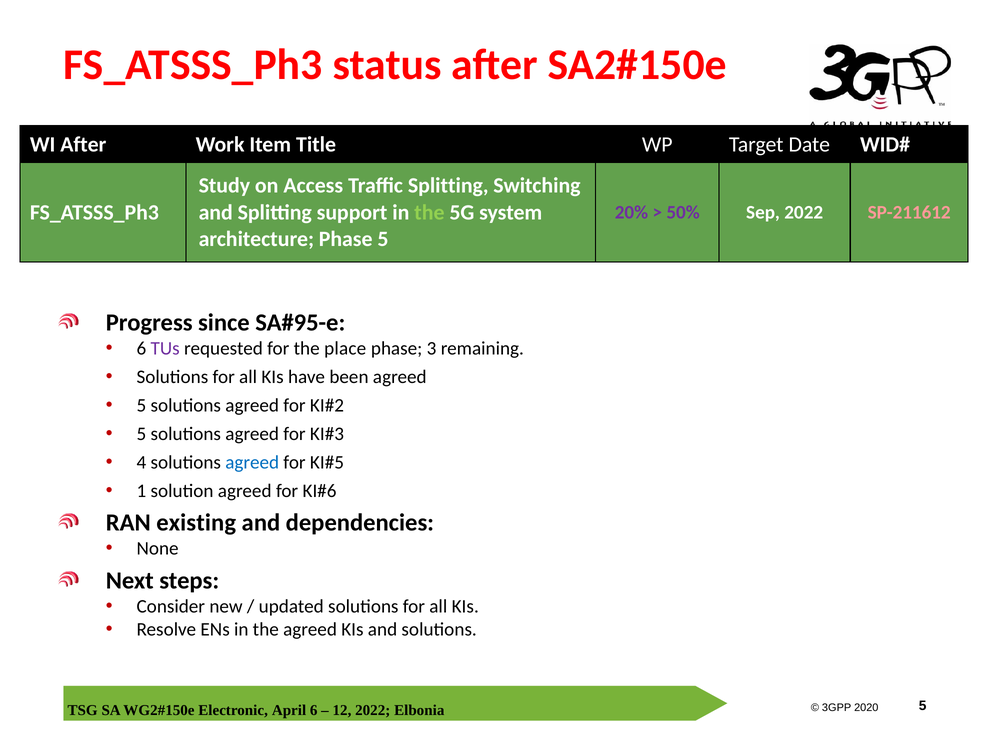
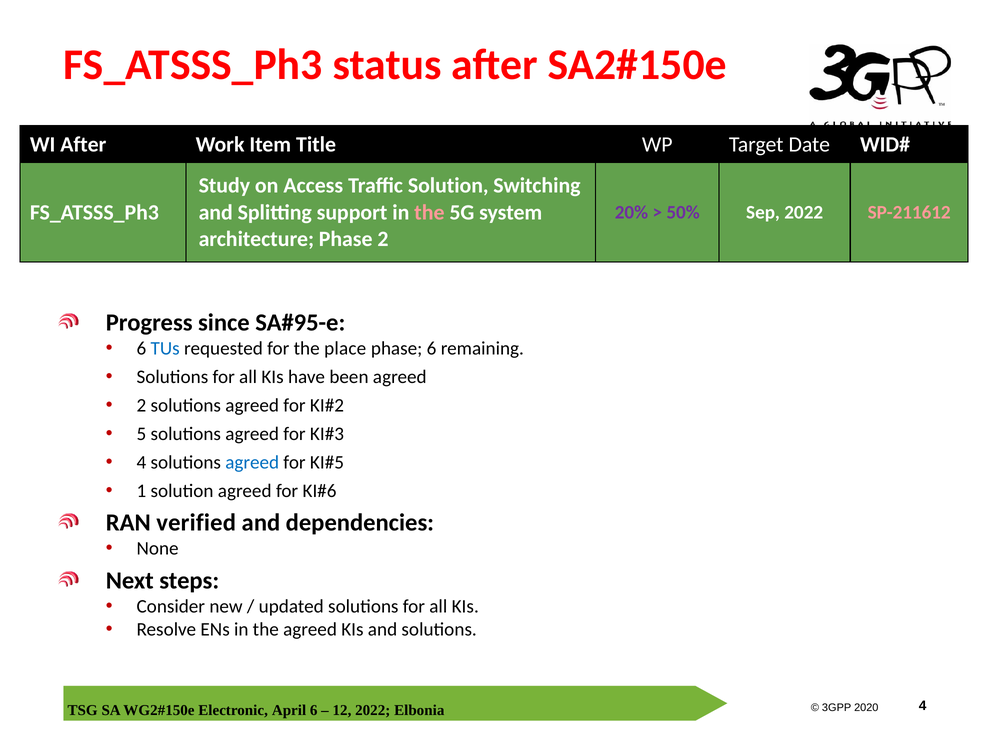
Traffic Splitting: Splitting -> Solution
the at (429, 212) colour: light green -> pink
Phase 5: 5 -> 2
TUs colour: purple -> blue
phase 3: 3 -> 6
5 at (141, 405): 5 -> 2
existing: existing -> verified
5 at (923, 706): 5 -> 4
